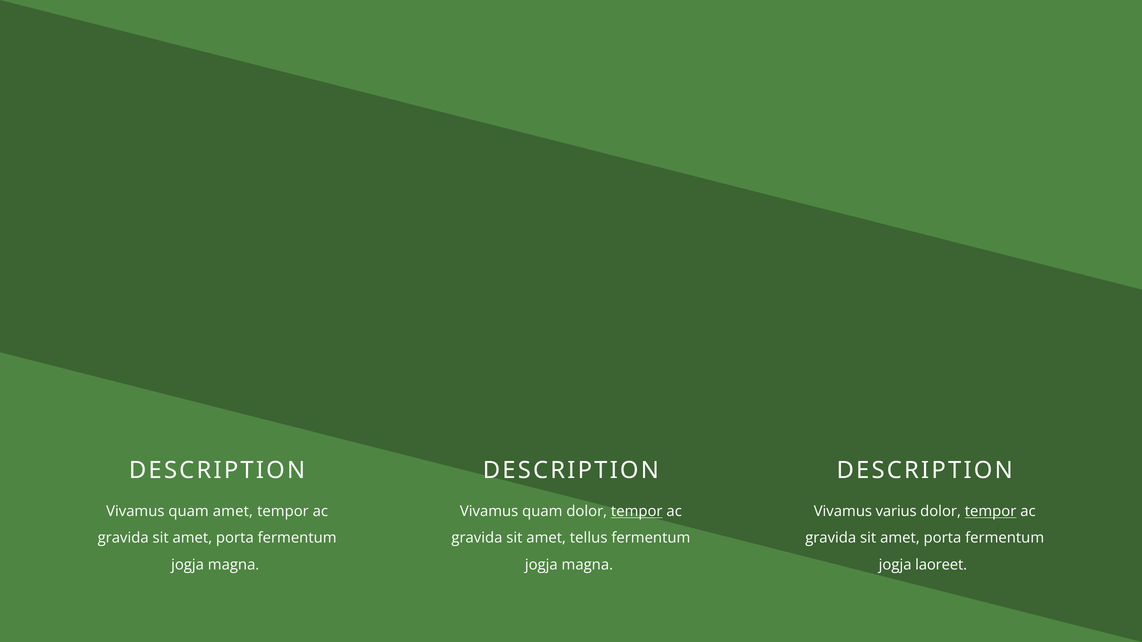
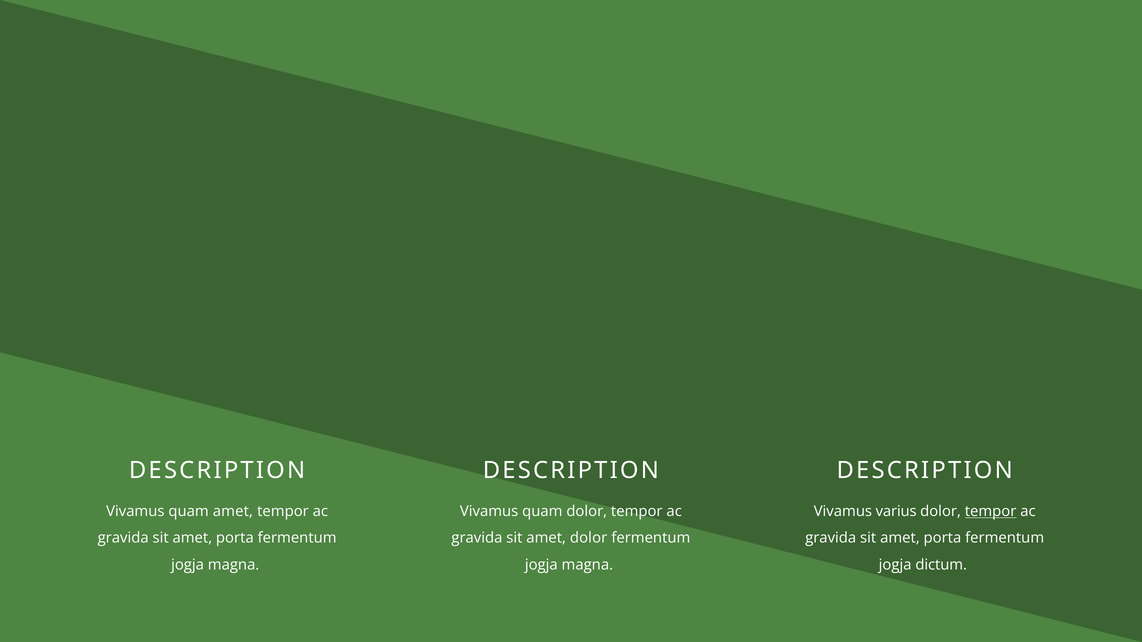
tempor at (637, 512) underline: present -> none
amet tellus: tellus -> dolor
laoreet: laoreet -> dictum
